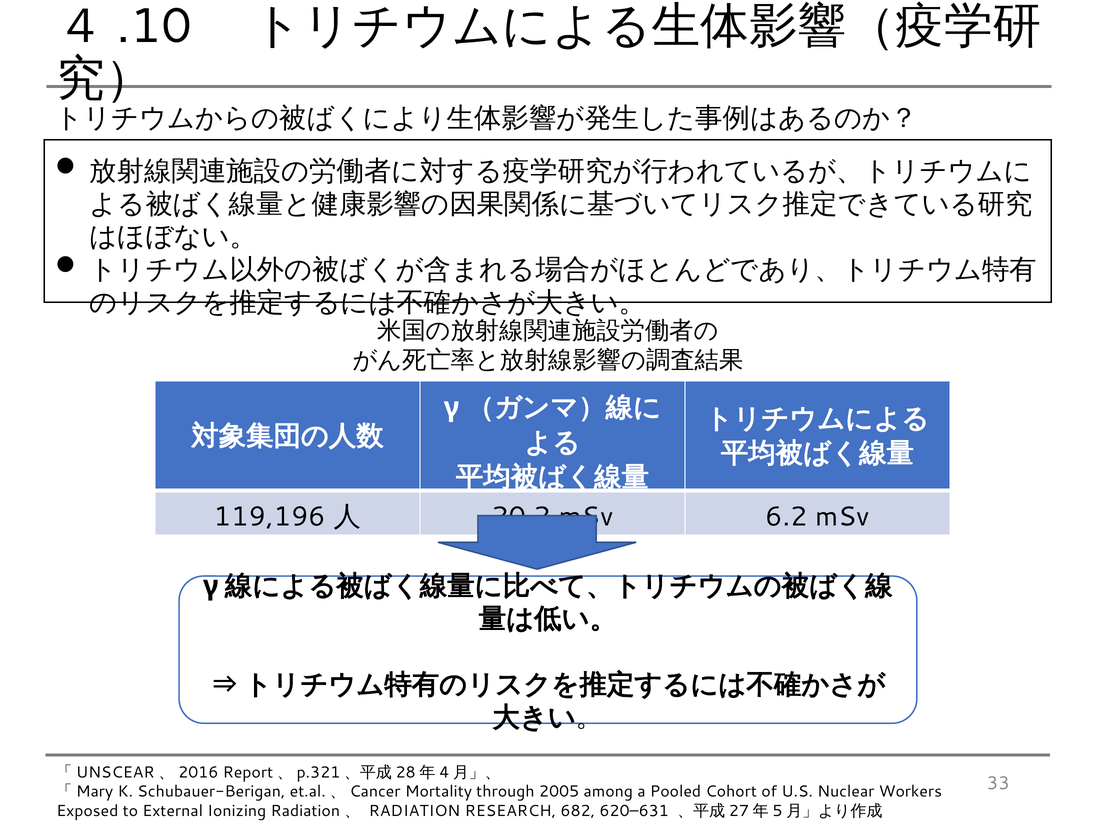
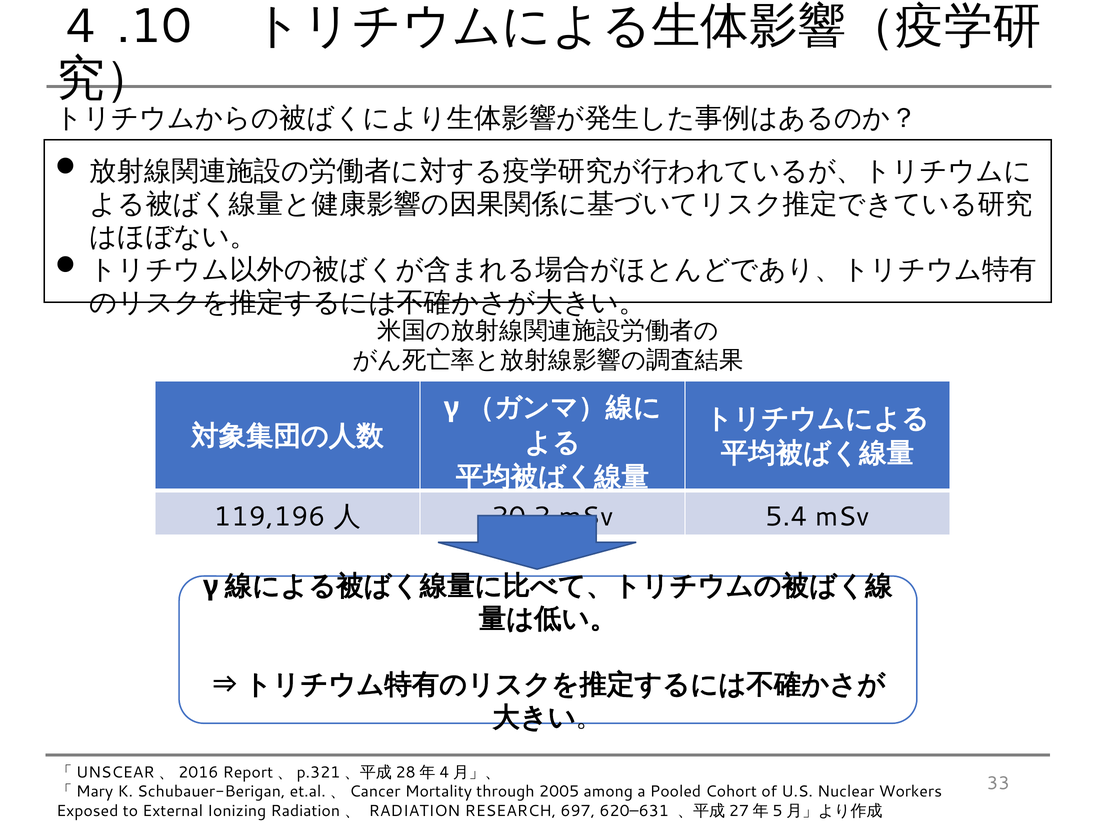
6.2: 6.2 -> 5.4
682: 682 -> 697
